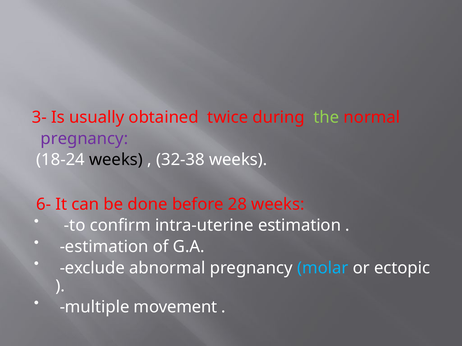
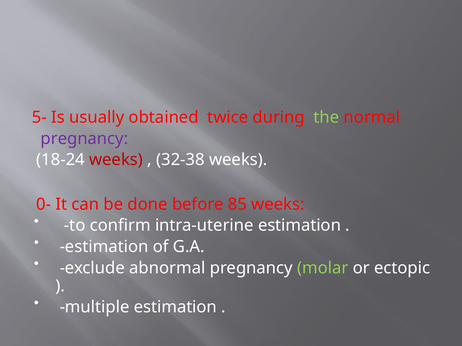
3-: 3- -> 5-
weeks at (116, 160) colour: black -> red
6-: 6- -> 0-
28: 28 -> 85
molar colour: light blue -> light green
multiple movement: movement -> estimation
